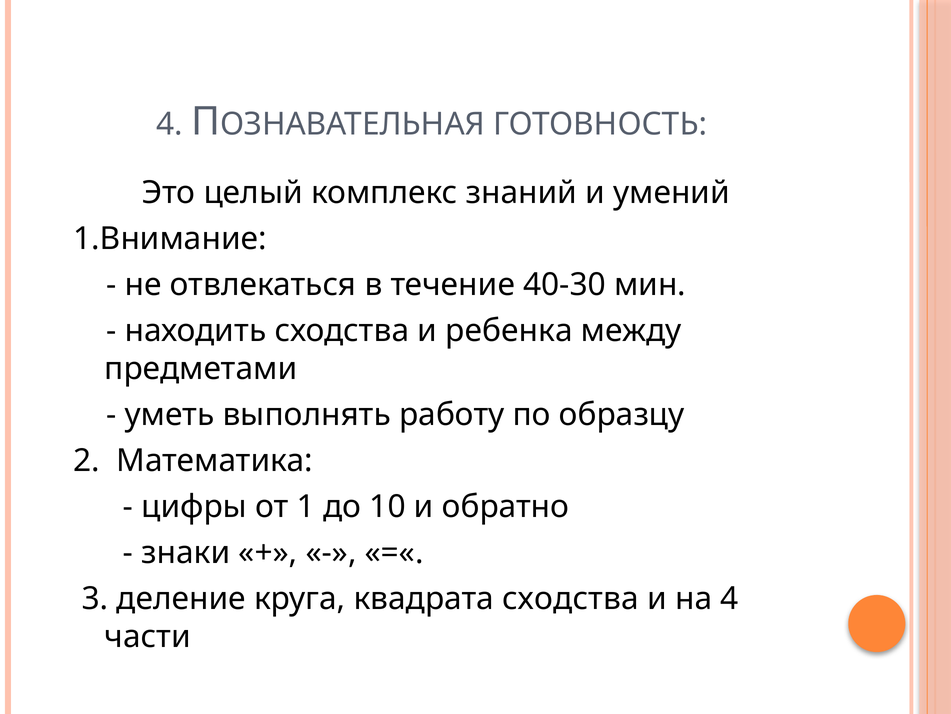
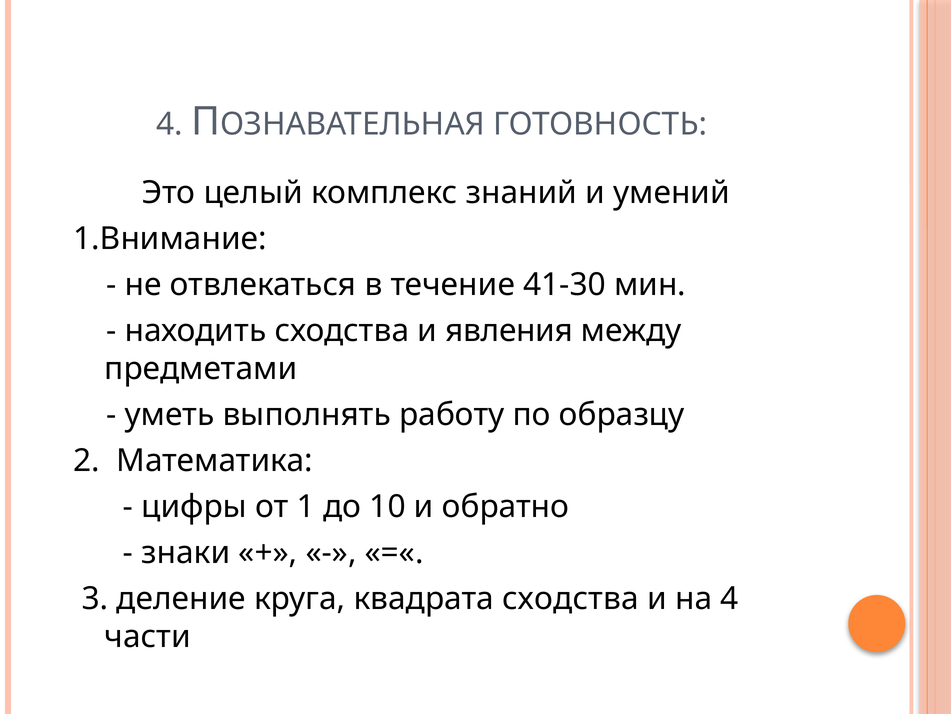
40-30: 40-30 -> 41-30
ребенка: ребенка -> явления
